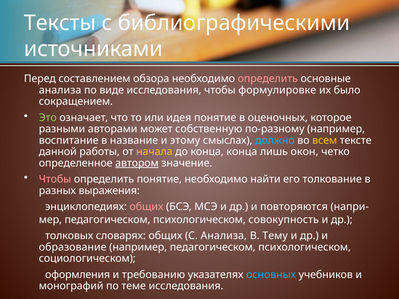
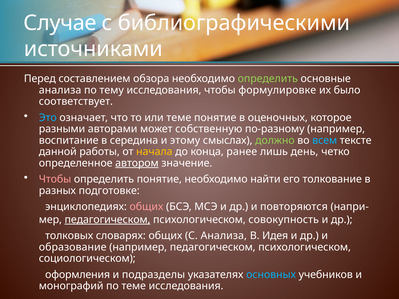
Тексты: Тексты -> Случае
определить at (268, 79) colour: pink -> light green
виде: виде -> тему
сокращением: сокращением -> соответствует
Это colour: light green -> light blue
или идея: идея -> теме
название: название -> середина
должно colour: light blue -> light green
всем colour: yellow -> light blue
конца конца: конца -> ранее
окон: окон -> день
выражения: выражения -> подготовке
педагогическом at (107, 220) underline: none -> present
Тему: Тему -> Идея
требованию: требованию -> подразделы
